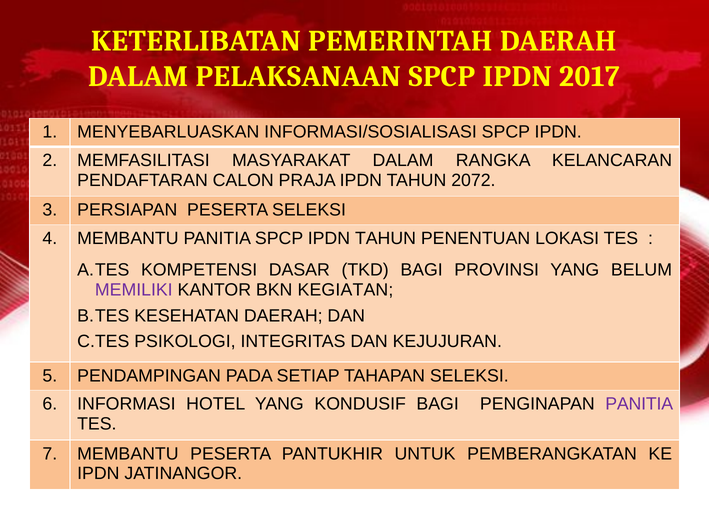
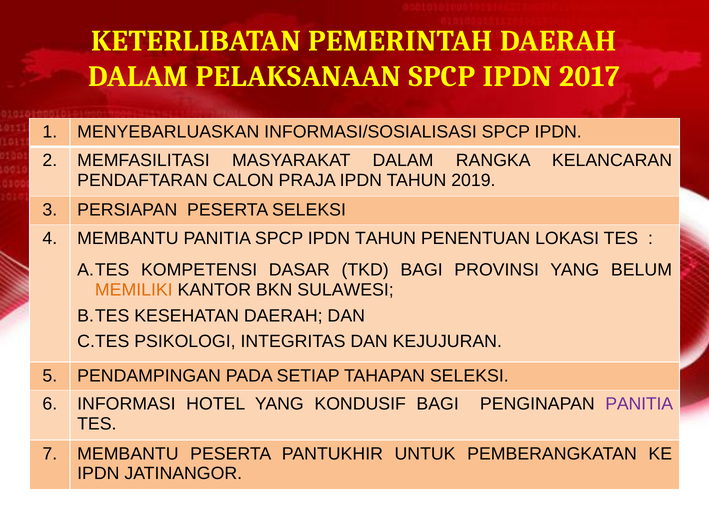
2072: 2072 -> 2019
MEMILIKI colour: purple -> orange
KEGIATAN: KEGIATAN -> SULAWESI
